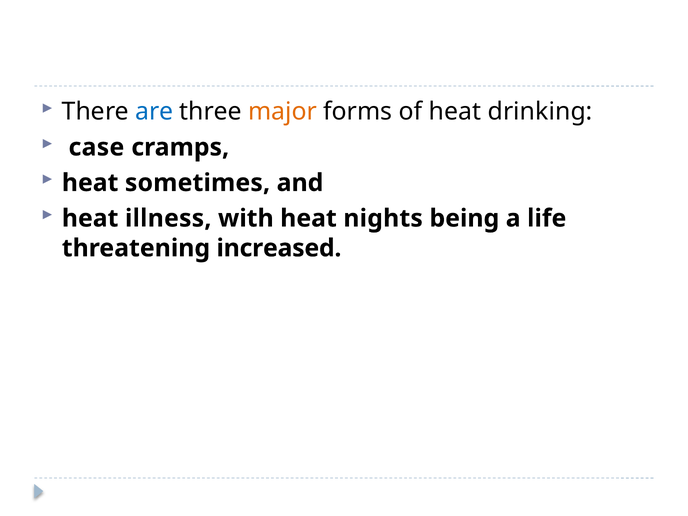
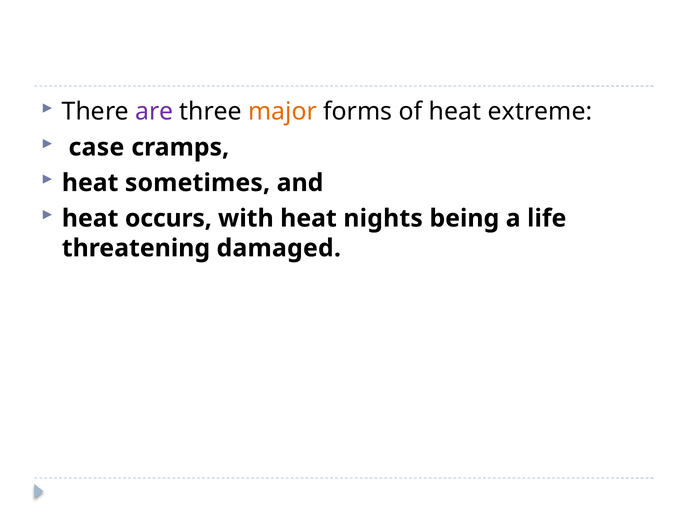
are colour: blue -> purple
drinking: drinking -> extreme
illness: illness -> occurs
increased: increased -> damaged
